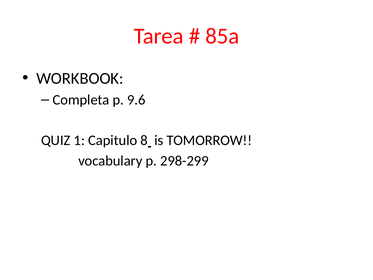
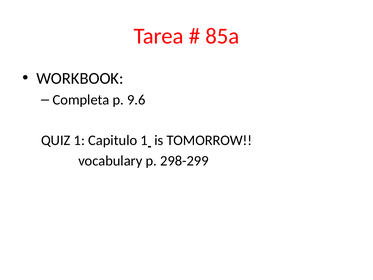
Capitulo 8: 8 -> 1
